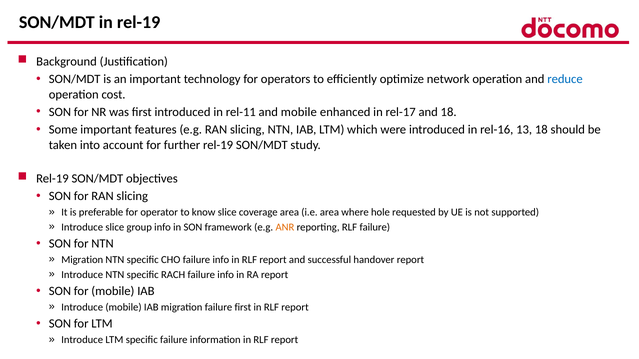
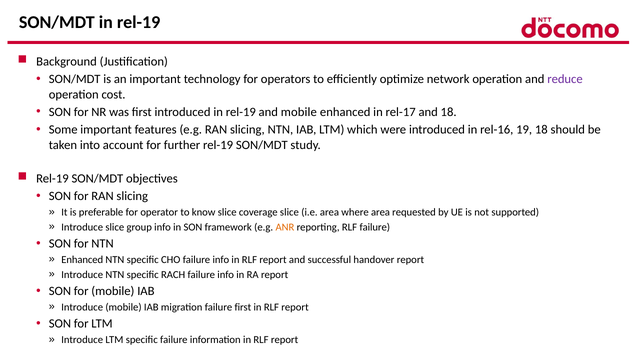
reduce colour: blue -> purple
introduced in rel-11: rel-11 -> rel-19
13: 13 -> 19
coverage area: area -> slice
where hole: hole -> area
Migration at (82, 260): Migration -> Enhanced
